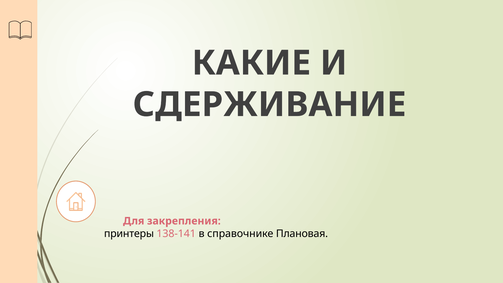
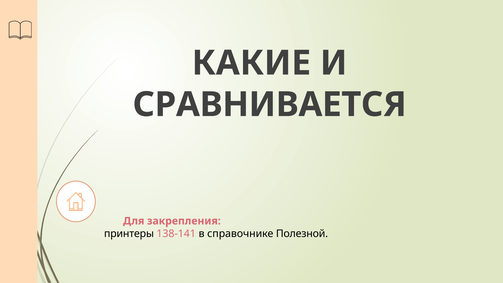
СДЕРЖИВАНИЕ: СДЕРЖИВАНИЕ -> СРАВНИВАЕТСЯ
Плановая: Плановая -> Полезной
